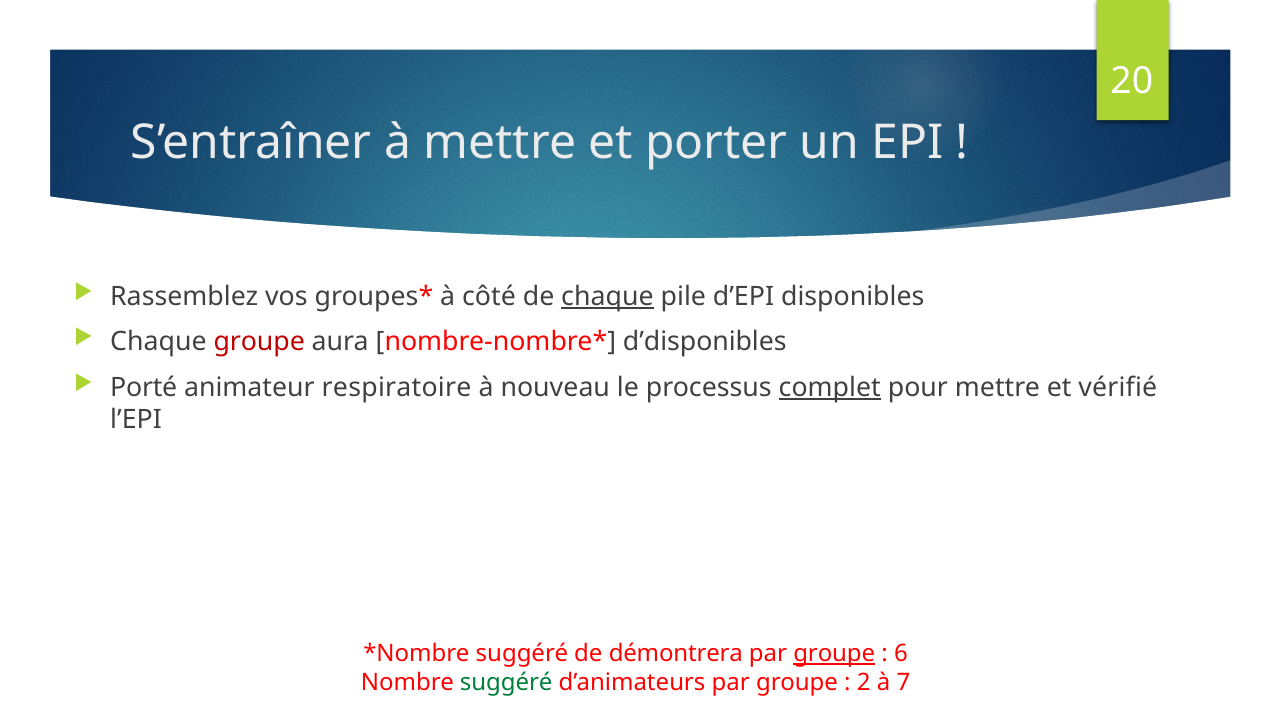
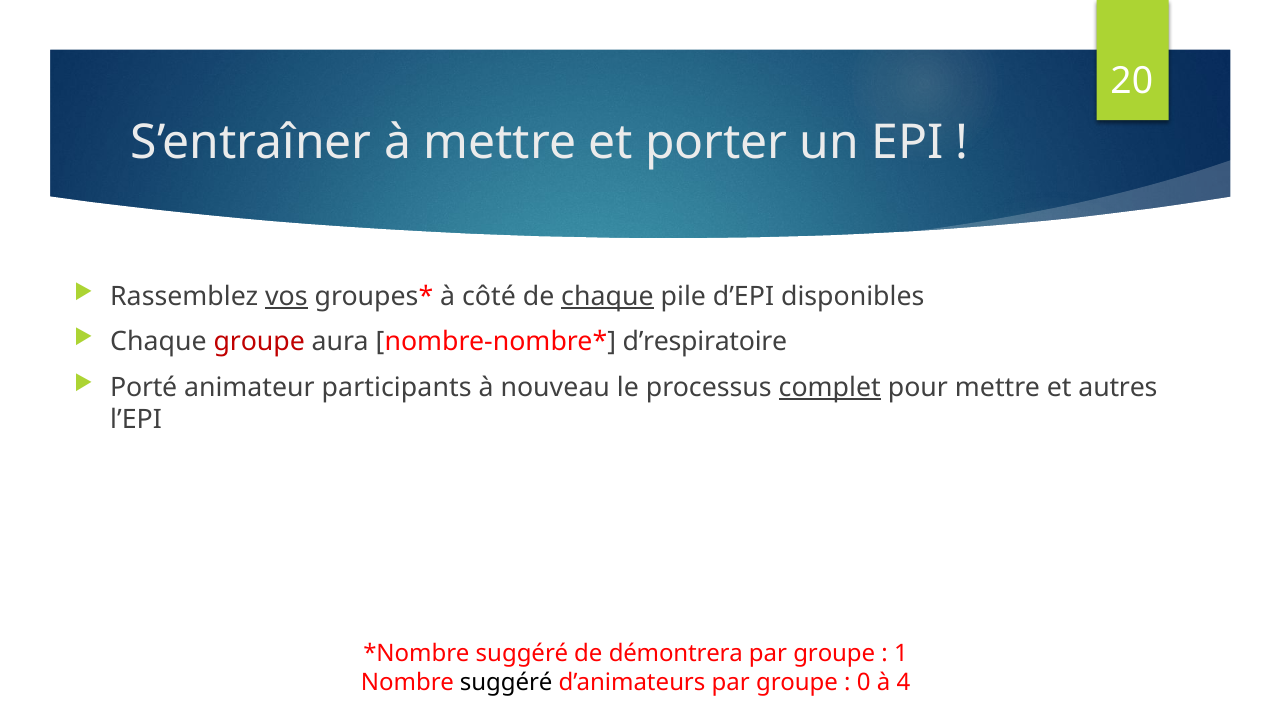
vos underline: none -> present
d’disponibles: d’disponibles -> d’respiratoire
respiratoire: respiratoire -> participants
vérifié: vérifié -> autres
groupe at (834, 653) underline: present -> none
6: 6 -> 1
suggéré at (506, 682) colour: green -> black
2: 2 -> 0
7: 7 -> 4
